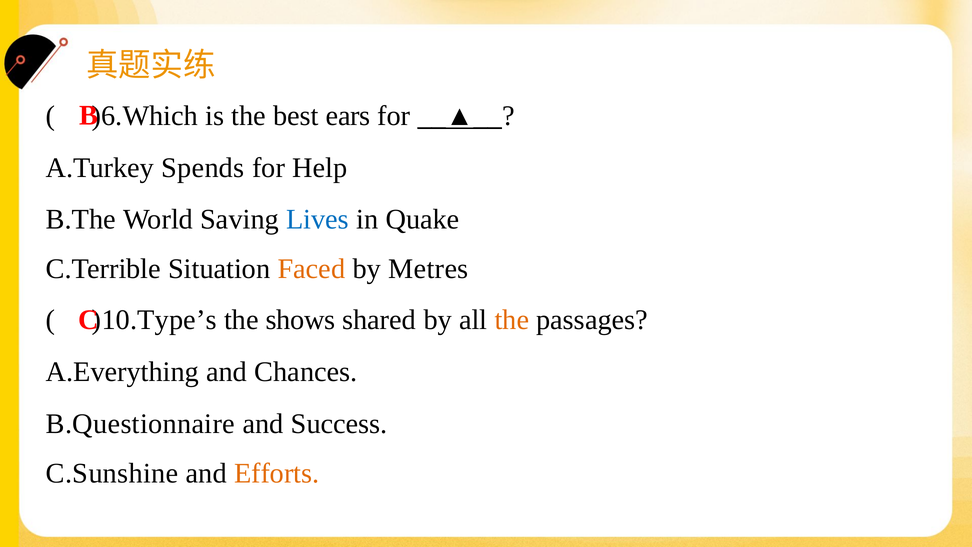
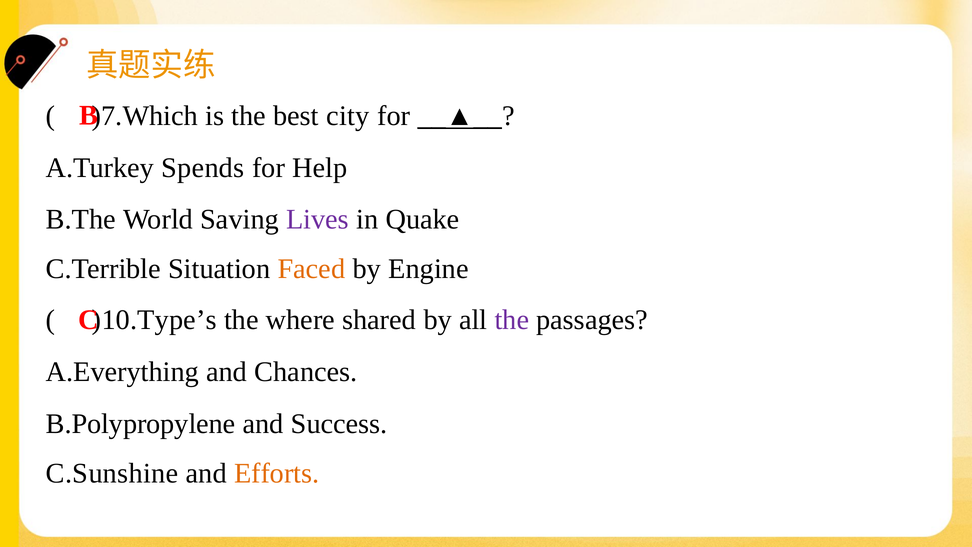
)6.Which: )6.Which -> )7.Which
ears: ears -> city
Lives colour: blue -> purple
Metres: Metres -> Engine
shows: shows -> where
the at (512, 320) colour: orange -> purple
B.Questionnaire: B.Questionnaire -> B.Polypropylene
